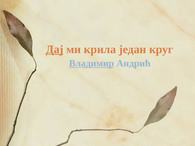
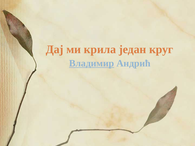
Дај underline: present -> none
